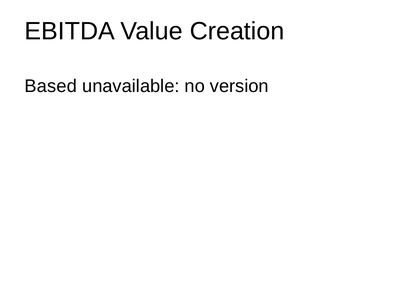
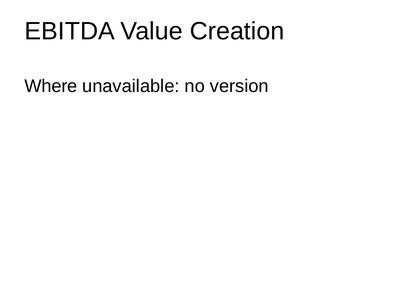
Based: Based -> Where
